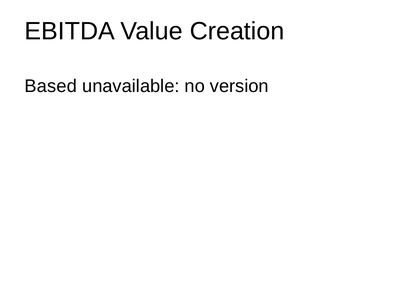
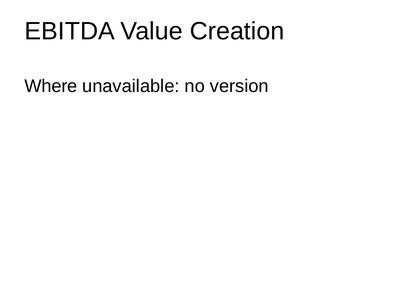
Based: Based -> Where
